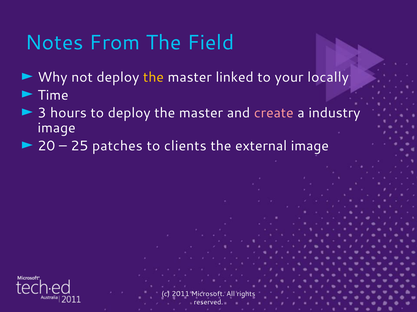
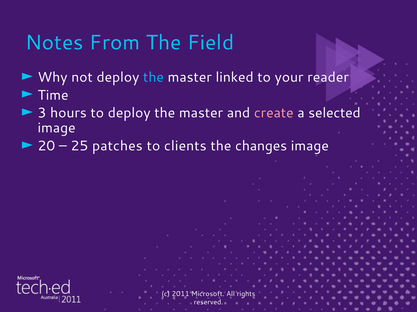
the at (153, 77) colour: yellow -> light blue
locally: locally -> reader
industry: industry -> selected
external: external -> changes
